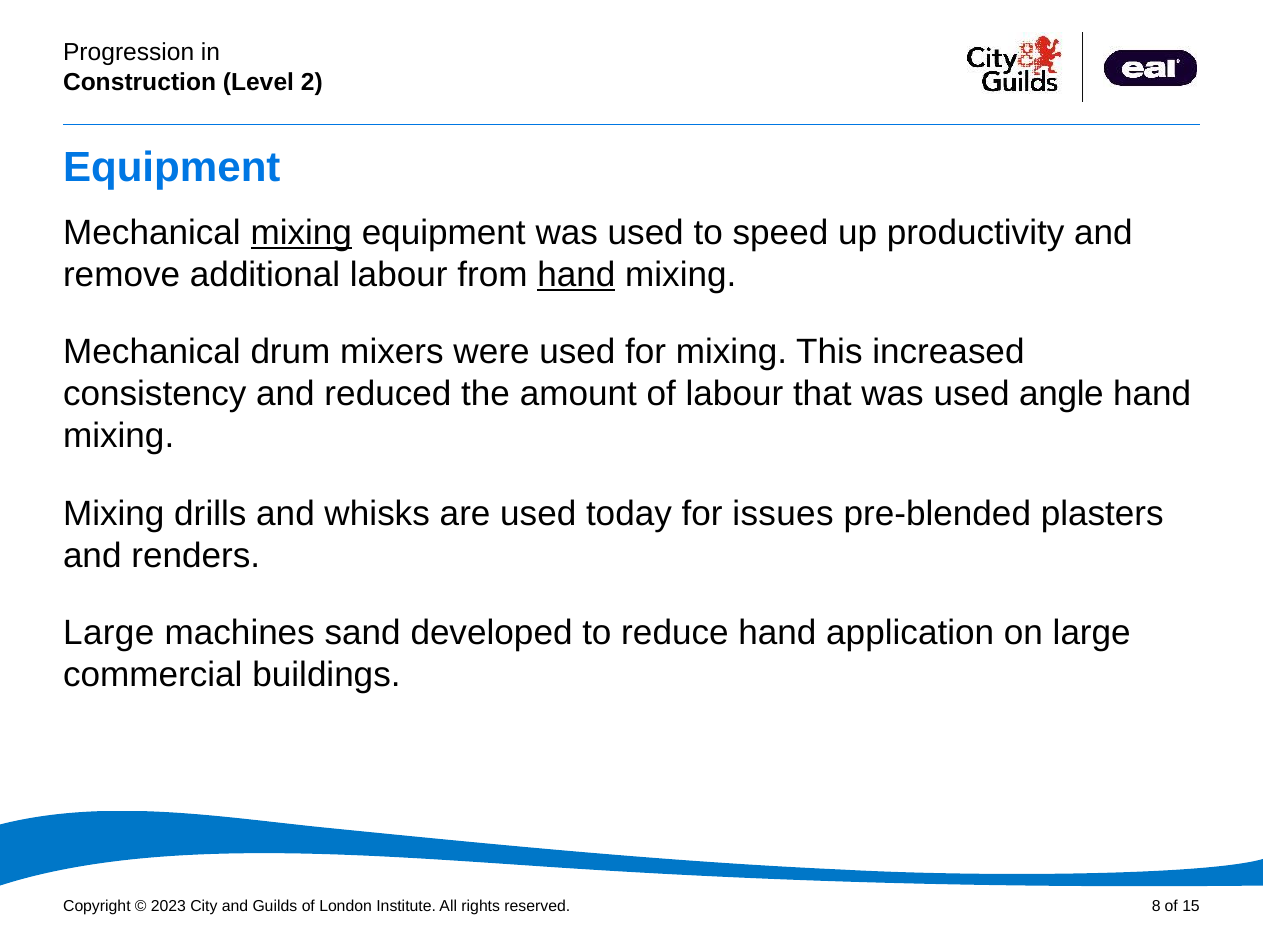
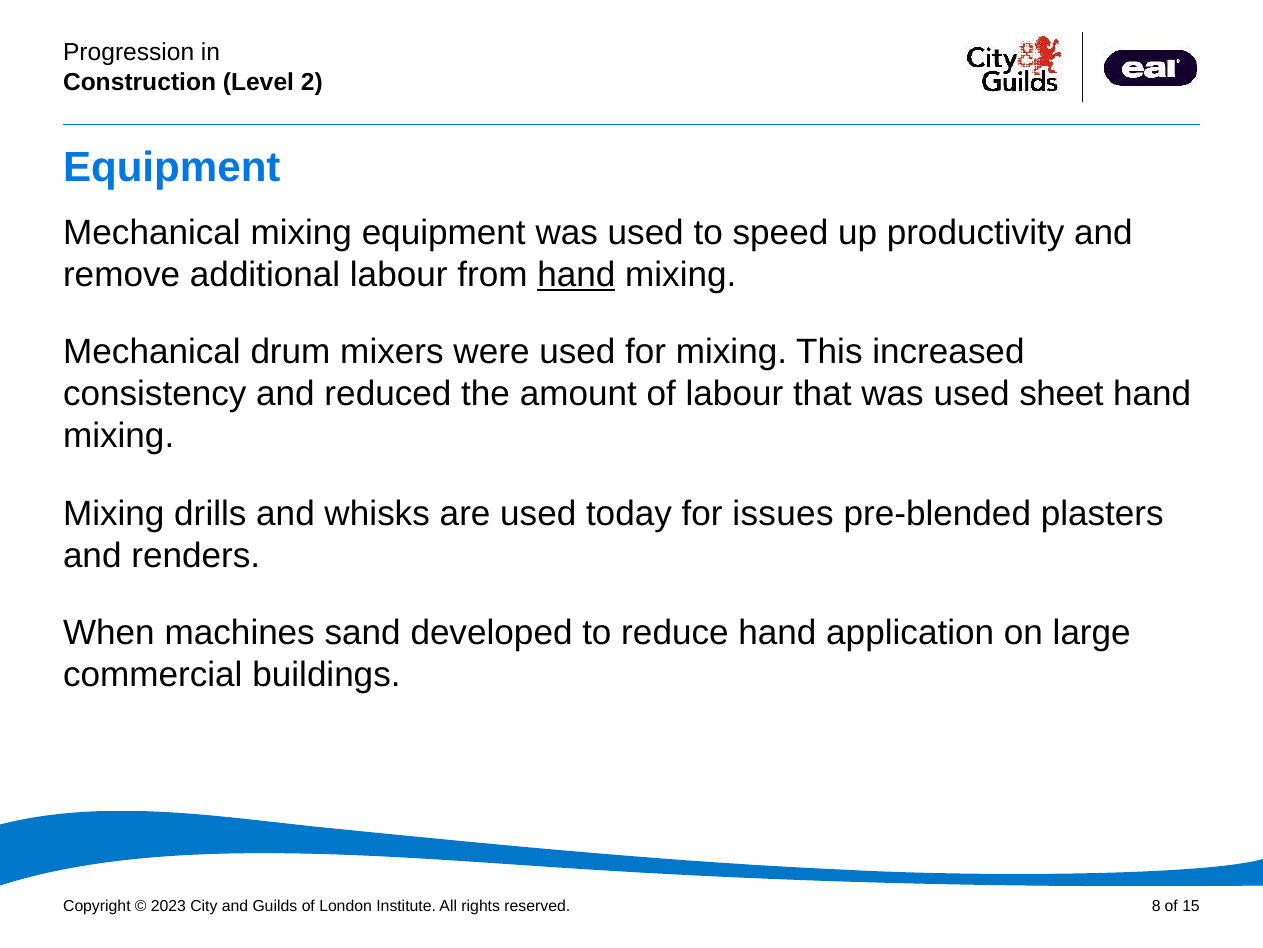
mixing at (301, 232) underline: present -> none
angle: angle -> sheet
Large at (109, 632): Large -> When
